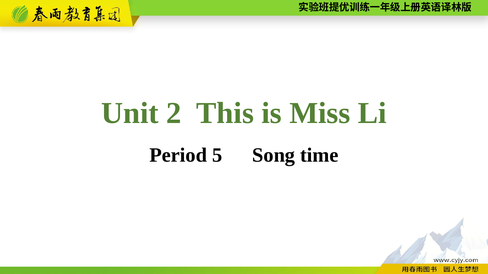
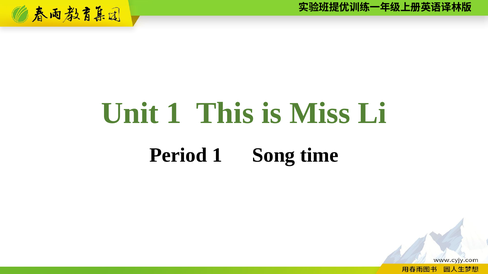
Unit 2: 2 -> 1
Period 5: 5 -> 1
